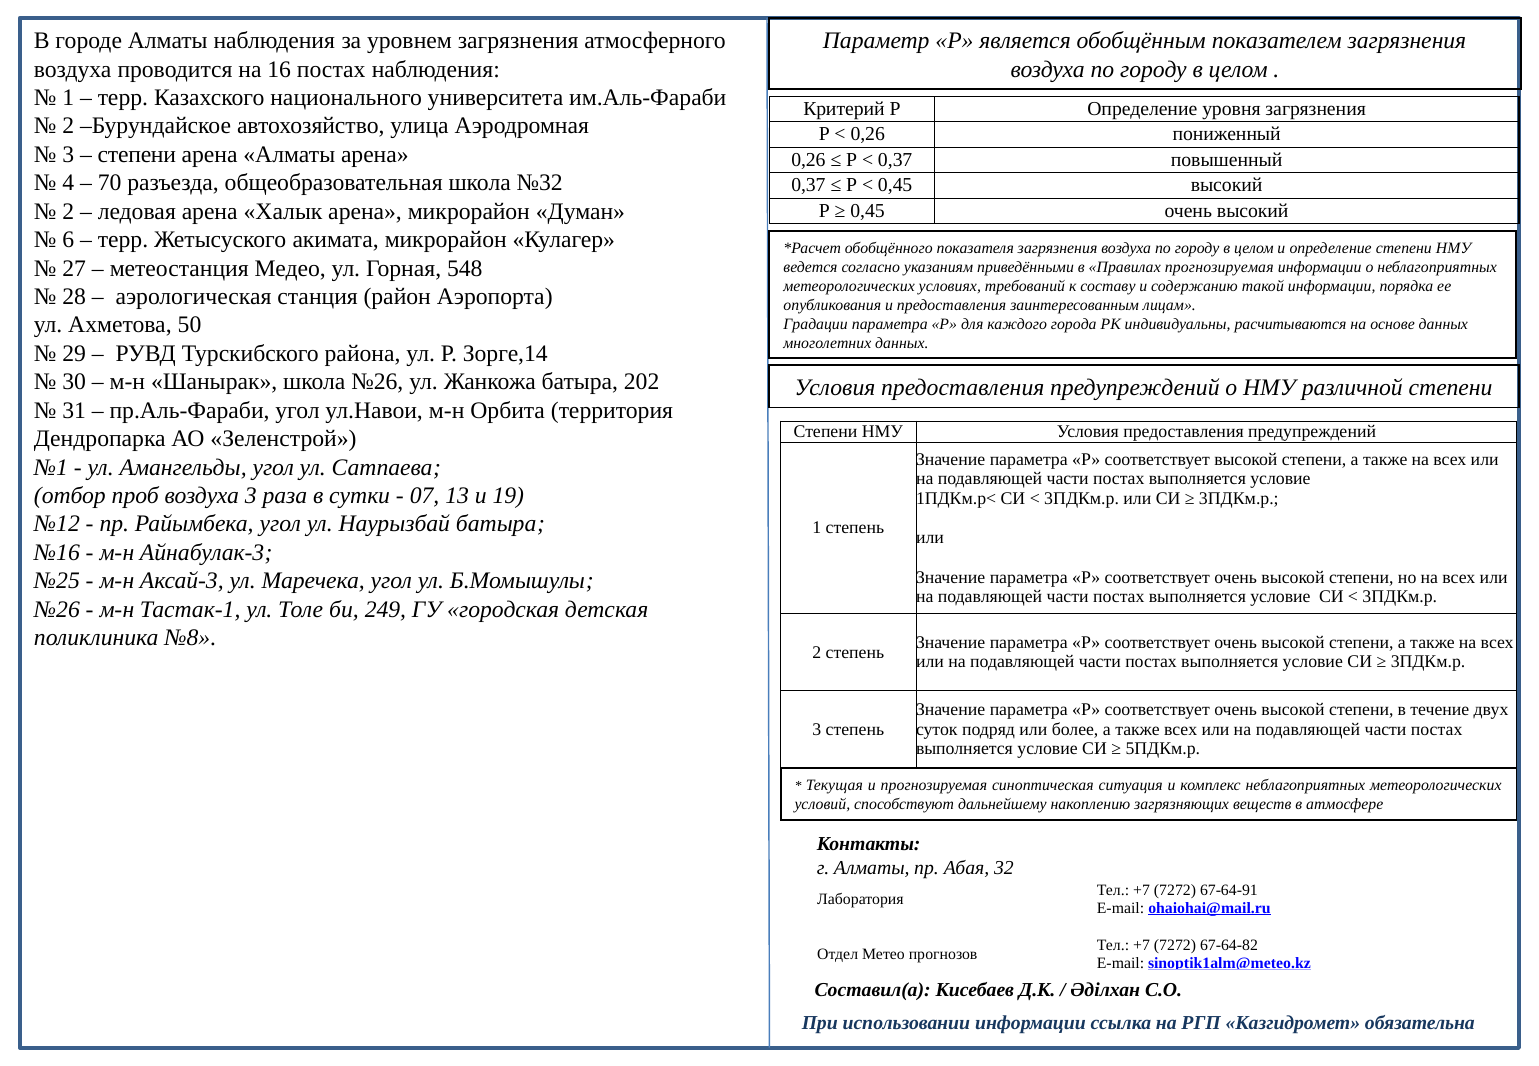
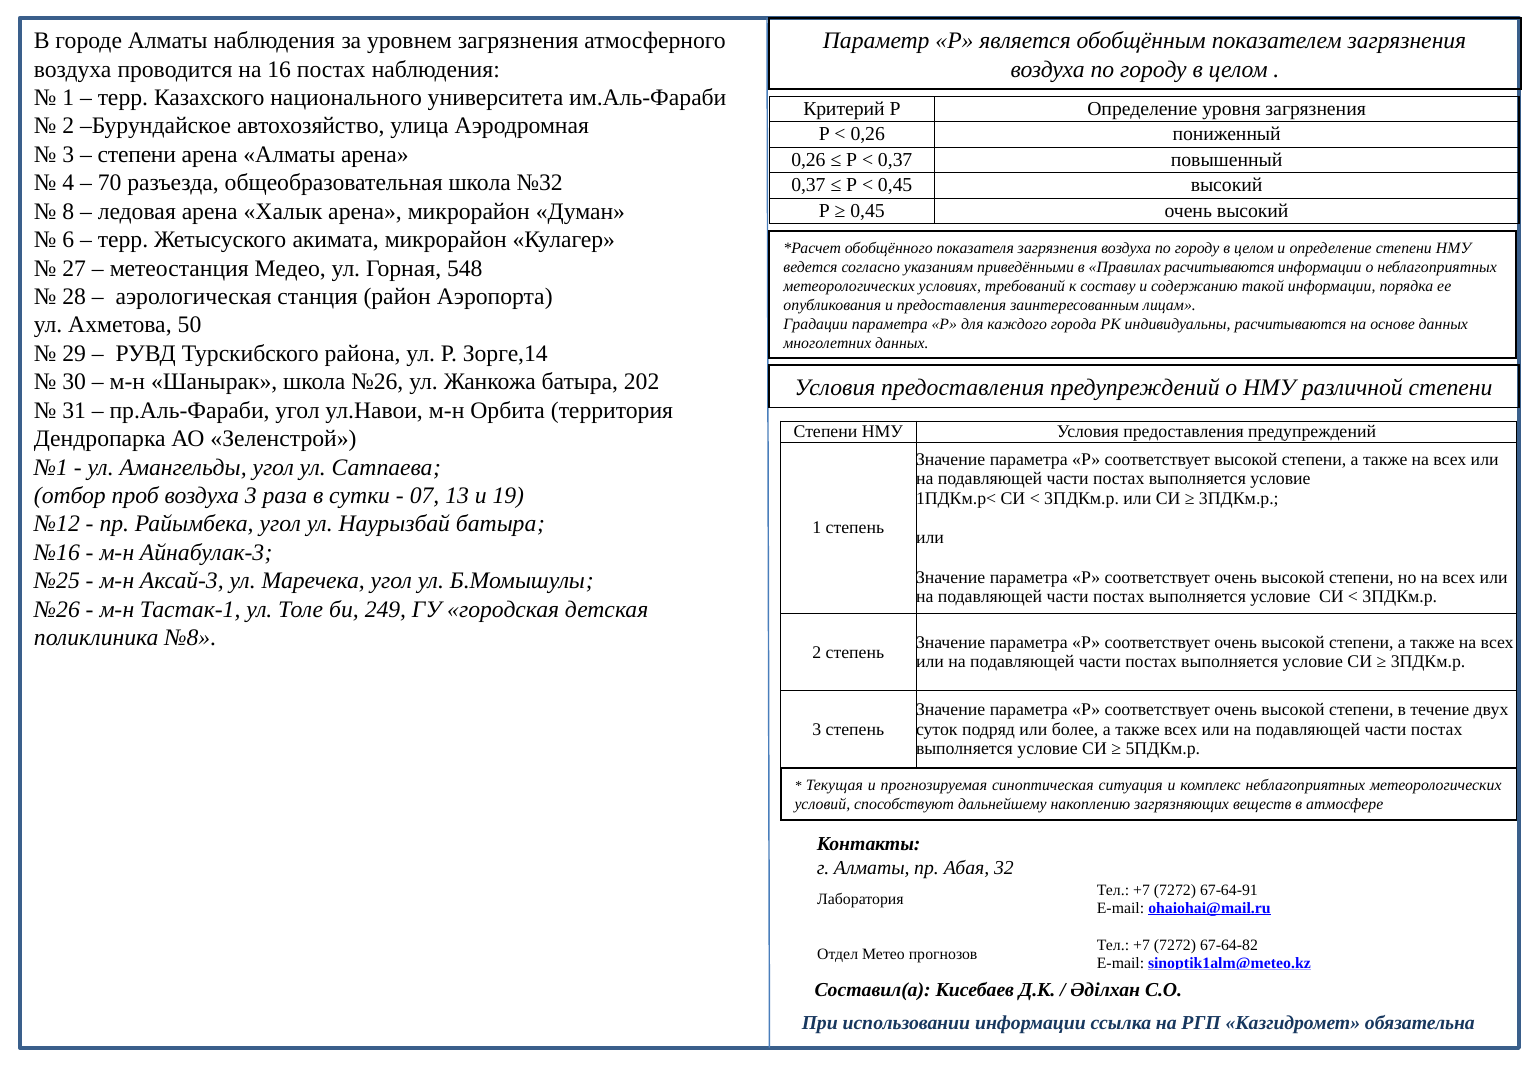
2 at (68, 211): 2 -> 8
Правилах прогнозируемая: прогнозируемая -> расчитываются
